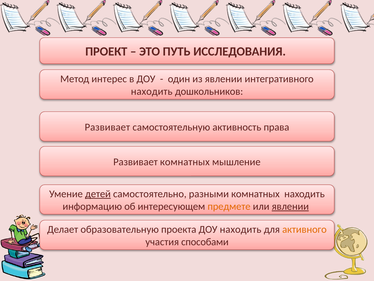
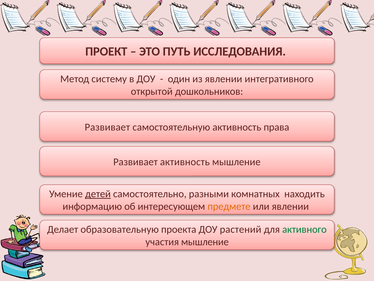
интерес: интерес -> систему
находить at (152, 91): находить -> открытой
Развивает комнатных: комнатных -> активность
явлении at (290, 206) underline: present -> none
ДОУ находить: находить -> растений
активного colour: orange -> green
участия способами: способами -> мышление
